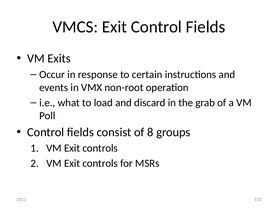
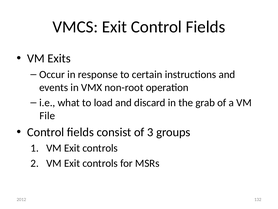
Poll: Poll -> File
8: 8 -> 3
